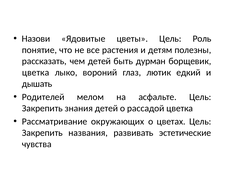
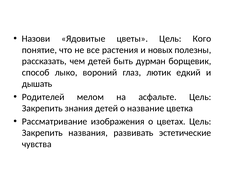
Роль: Роль -> Кого
детям: детям -> новых
цветка at (36, 72): цветка -> способ
рассадой: рассадой -> название
окружающих: окружающих -> изображения
